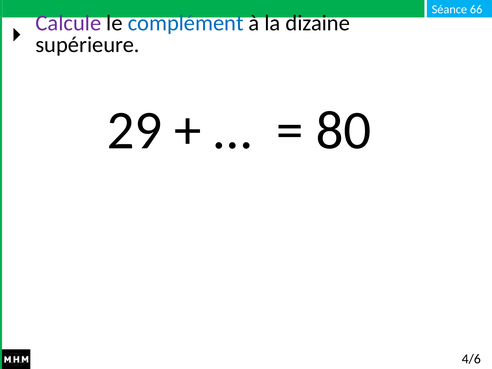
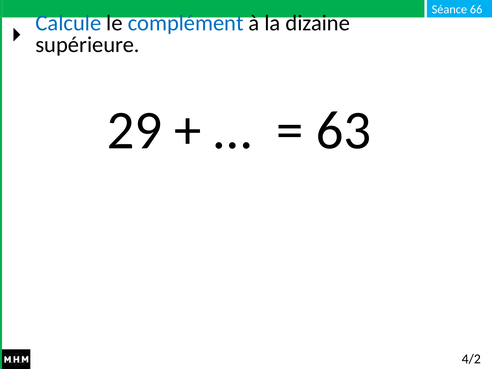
Calcule colour: purple -> blue
80: 80 -> 63
4/6: 4/6 -> 4/2
